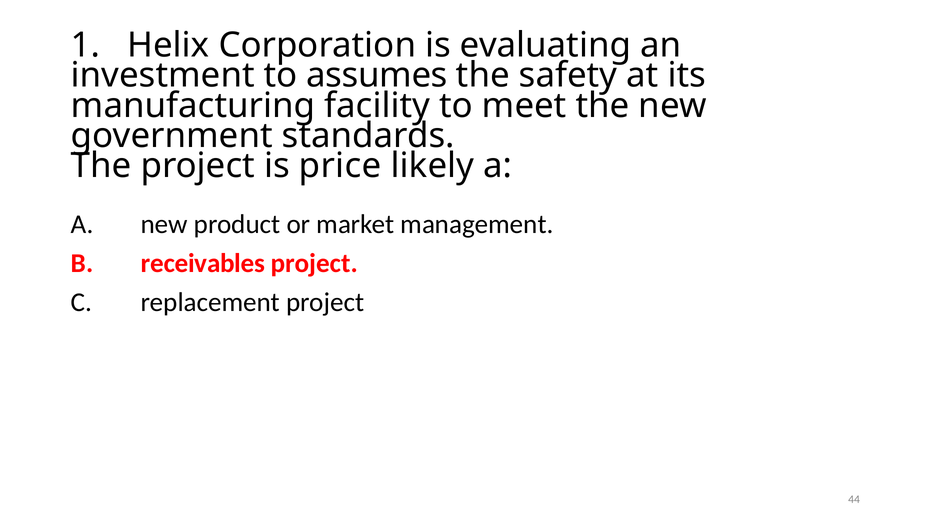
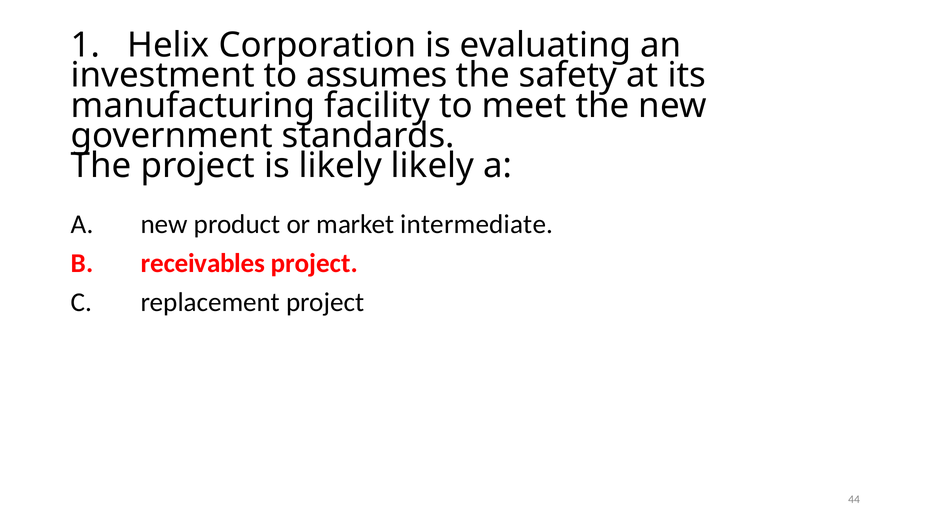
is price: price -> likely
management: management -> intermediate
